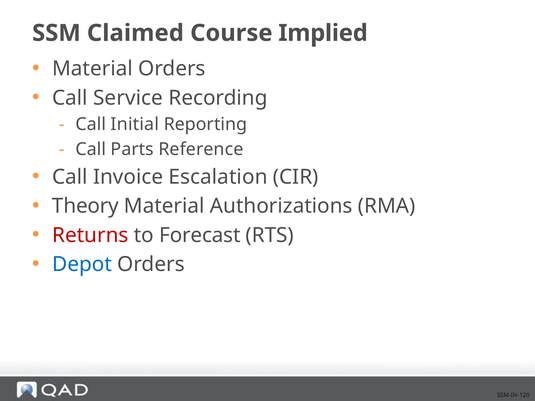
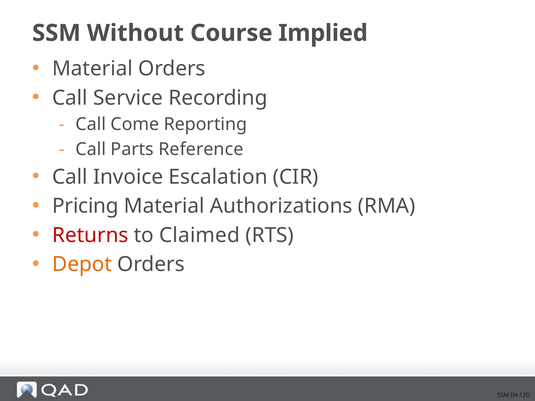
Claimed: Claimed -> Without
Initial: Initial -> Come
Theory: Theory -> Pricing
Forecast: Forecast -> Claimed
Depot colour: blue -> orange
